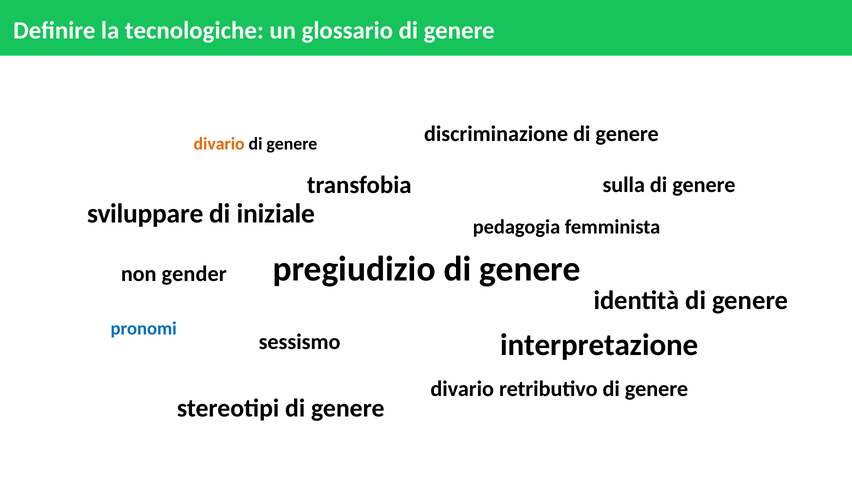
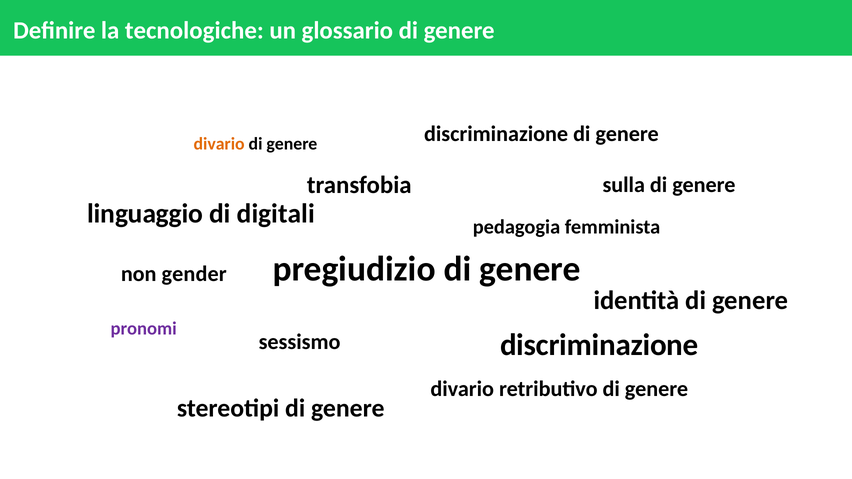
sviluppare: sviluppare -> linguaggio
iniziale: iniziale -> digitali
pronomi colour: blue -> purple
interpretazione at (599, 345): interpretazione -> discriminazione
